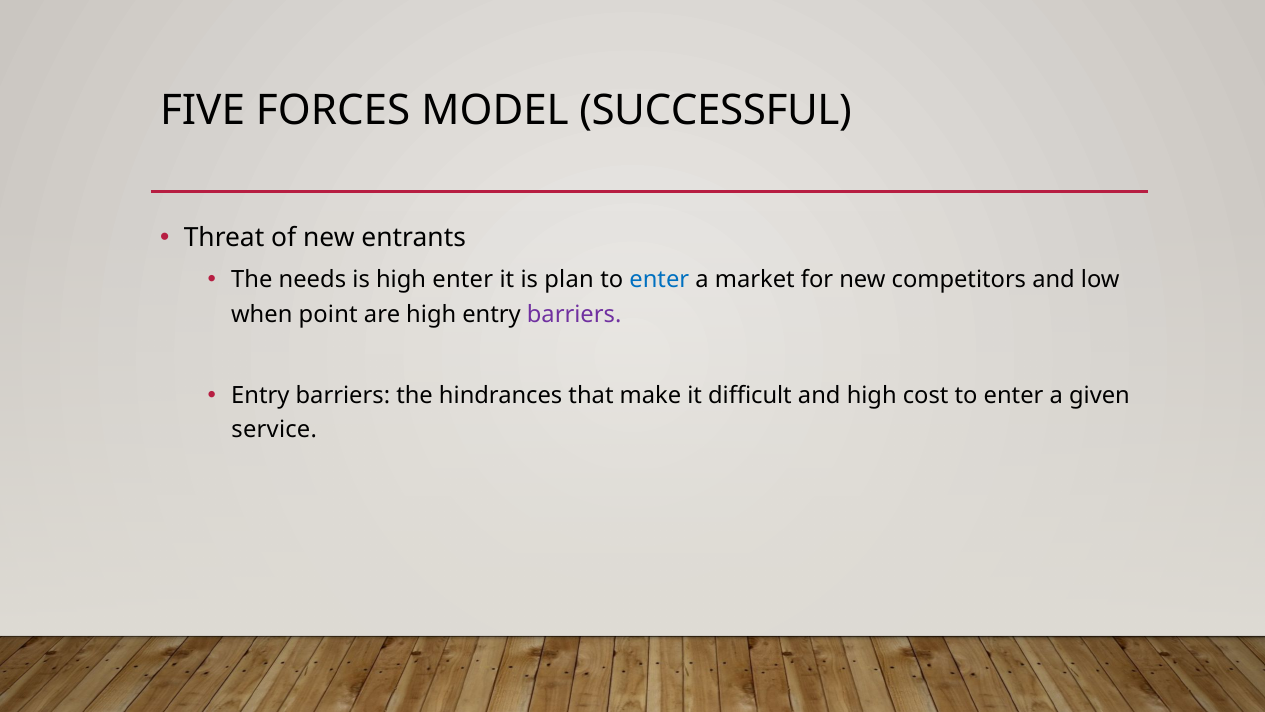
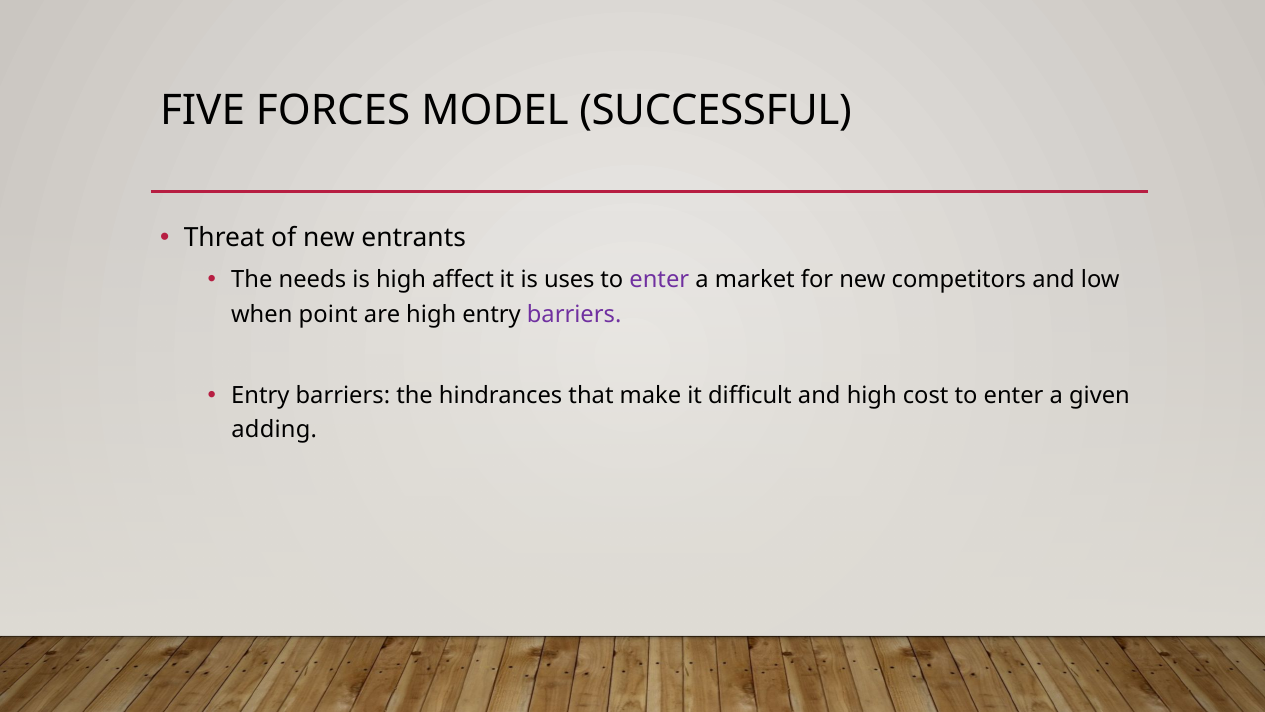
high enter: enter -> affect
plan: plan -> uses
enter at (659, 280) colour: blue -> purple
service: service -> adding
